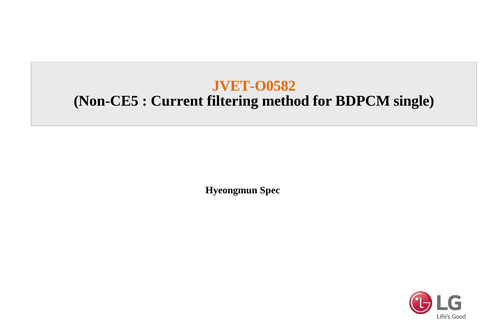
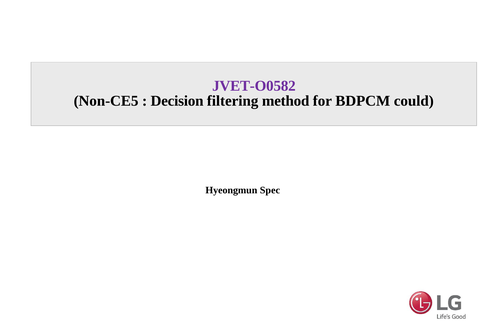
JVET-O0582 colour: orange -> purple
Current: Current -> Decision
single: single -> could
